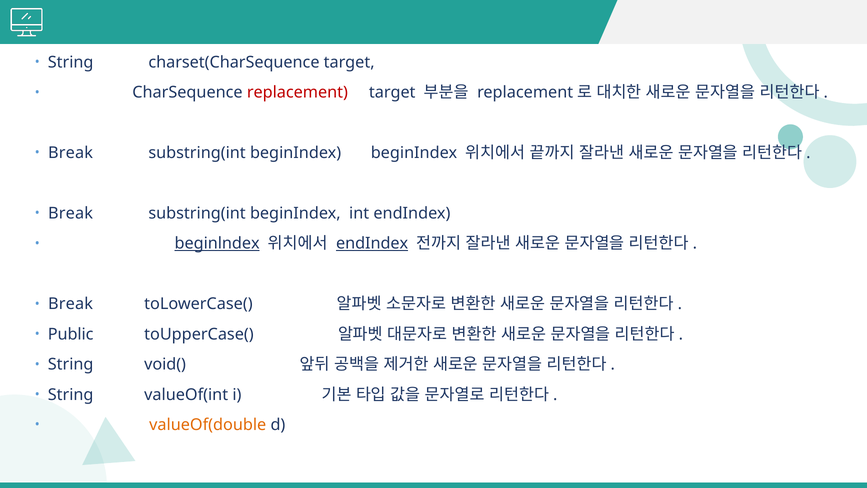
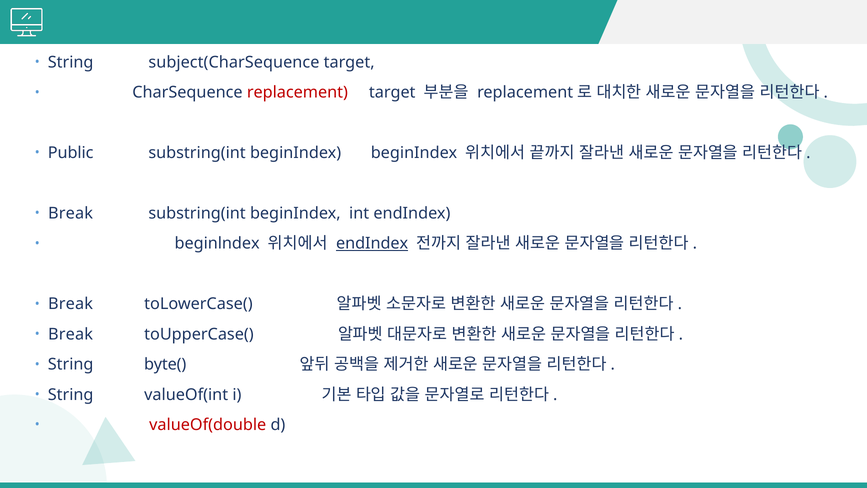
charset(CharSequence: charset(CharSequence -> subject(CharSequence
Break at (71, 153): Break -> Public
beginlndex underline: present -> none
Public at (71, 334): Public -> Break
void(: void( -> byte(
valueOf(double colour: orange -> red
